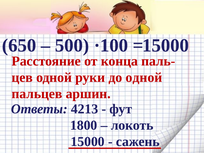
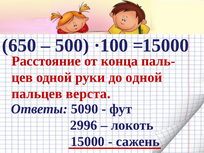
аршин: аршин -> верста
4213: 4213 -> 5090
1800: 1800 -> 2996
